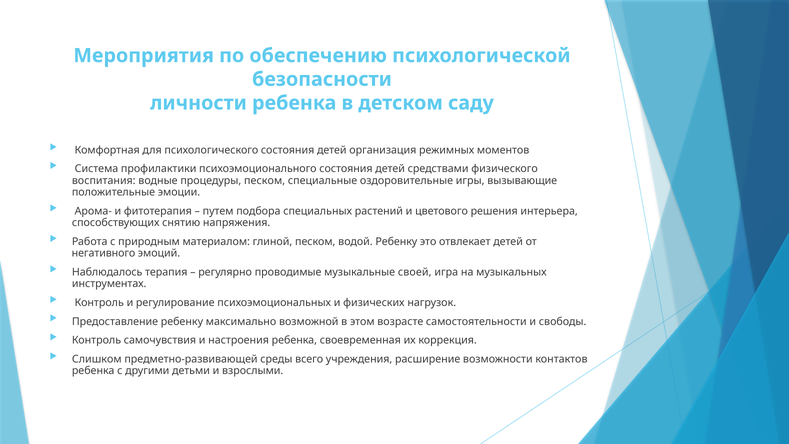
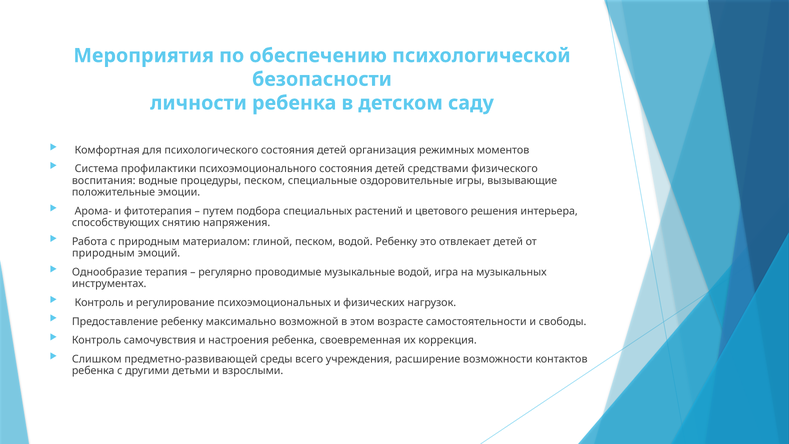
негативного at (104, 253): негативного -> природным
Наблюдалось: Наблюдалось -> Однообразие
музыкальные своей: своей -> водой
